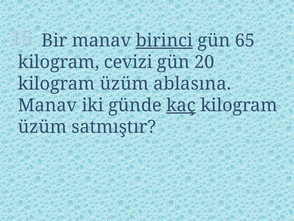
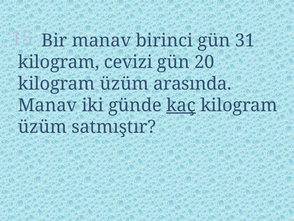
birinci underline: present -> none
65: 65 -> 31
ablasına: ablasına -> arasında
